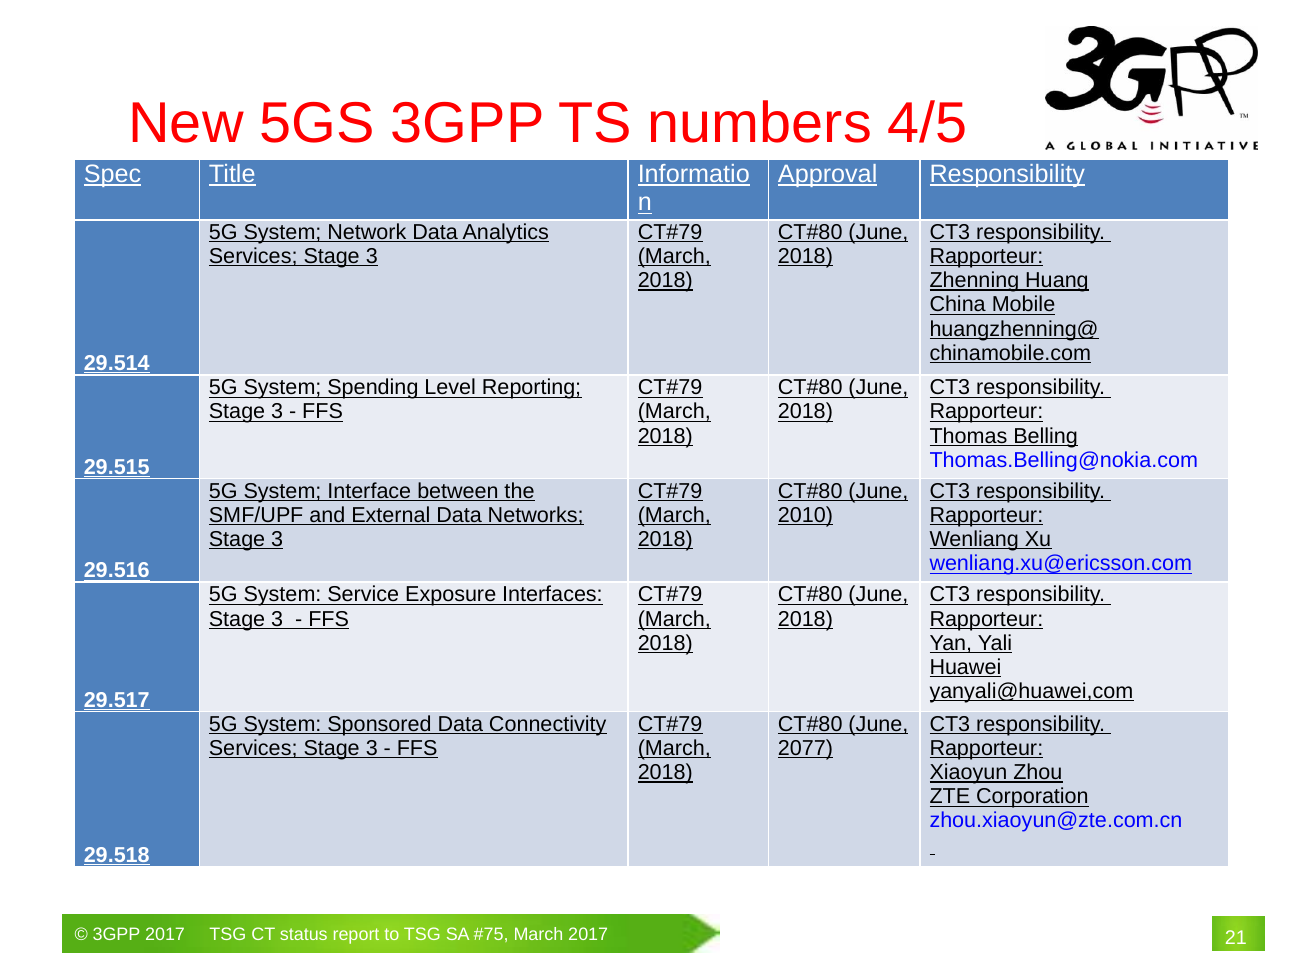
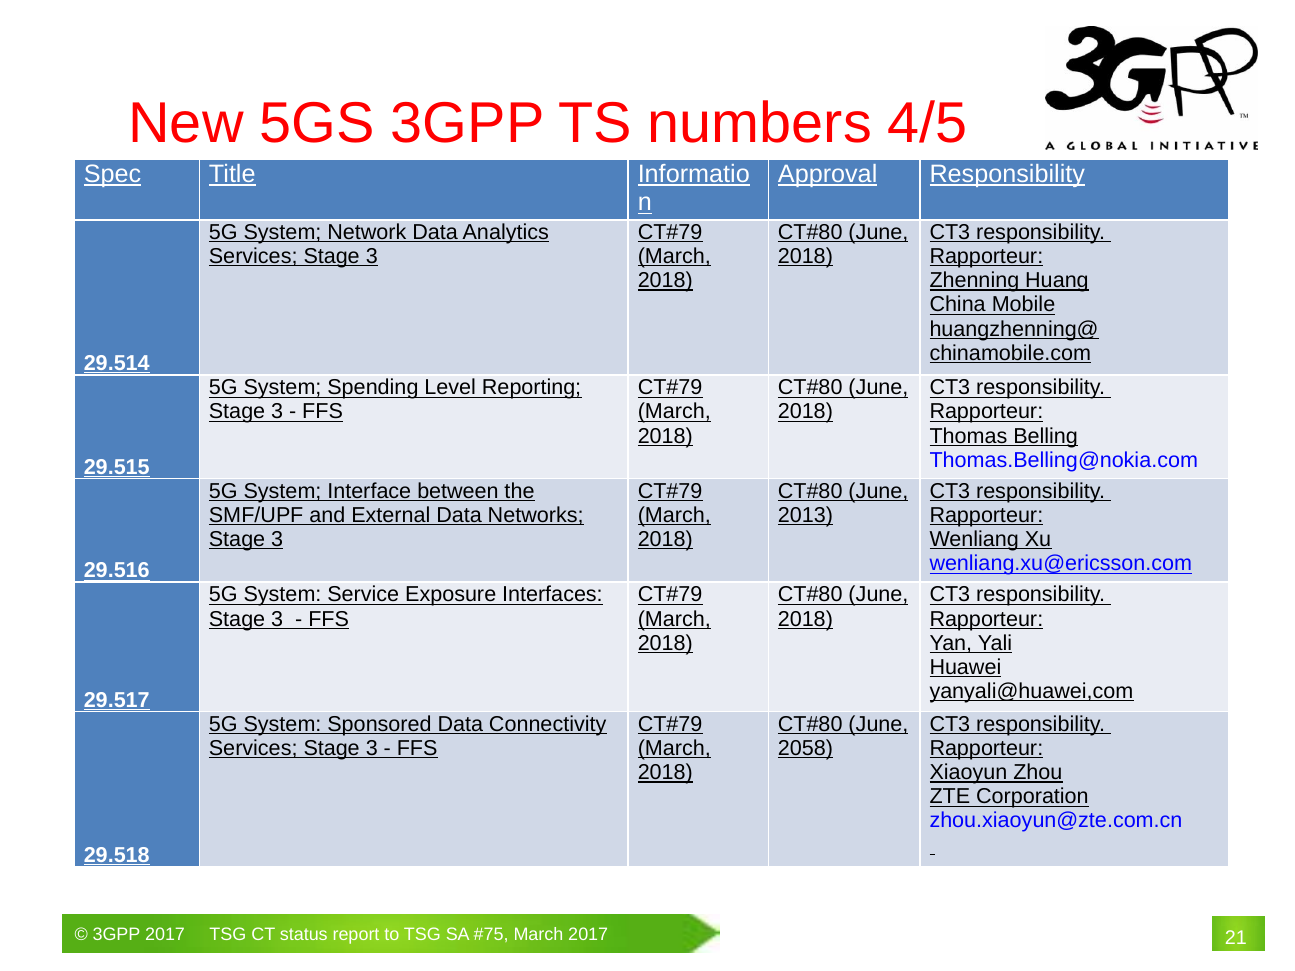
2010: 2010 -> 2013
2077: 2077 -> 2058
